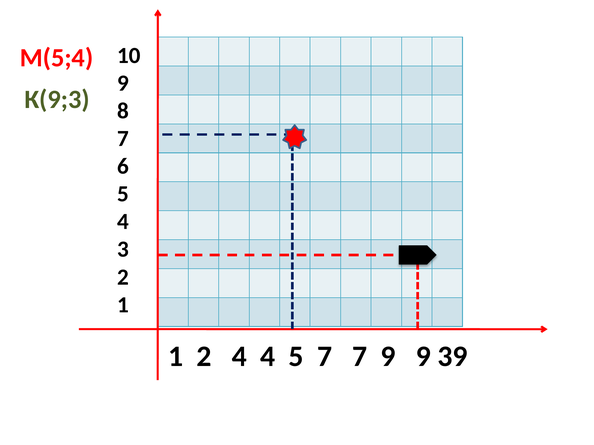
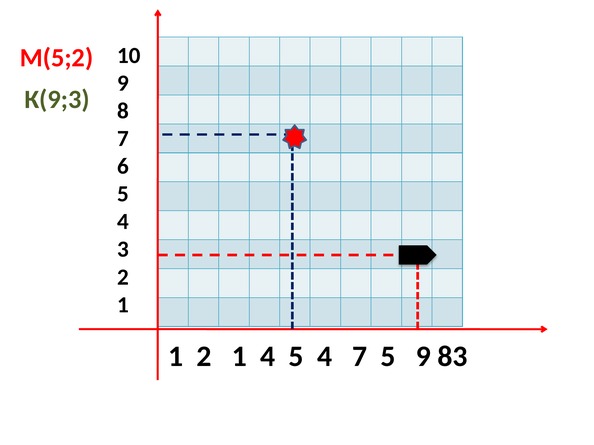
М(5;4: М(5;4 -> М(5;2
1 2 4: 4 -> 1
4 5 7: 7 -> 4
7 9: 9 -> 5
39: 39 -> 83
